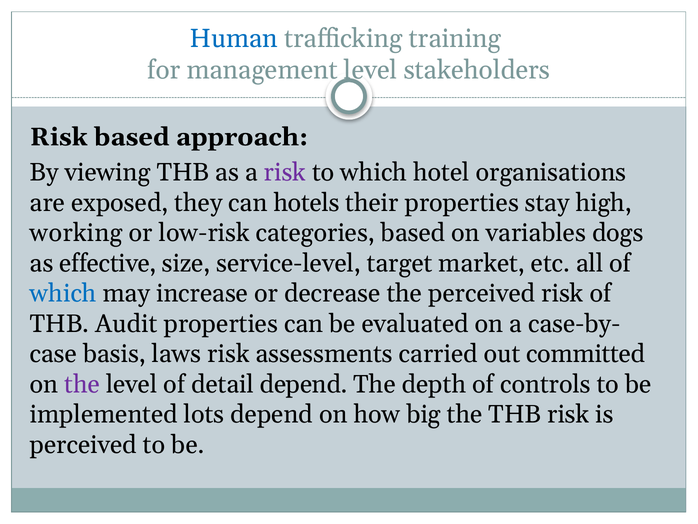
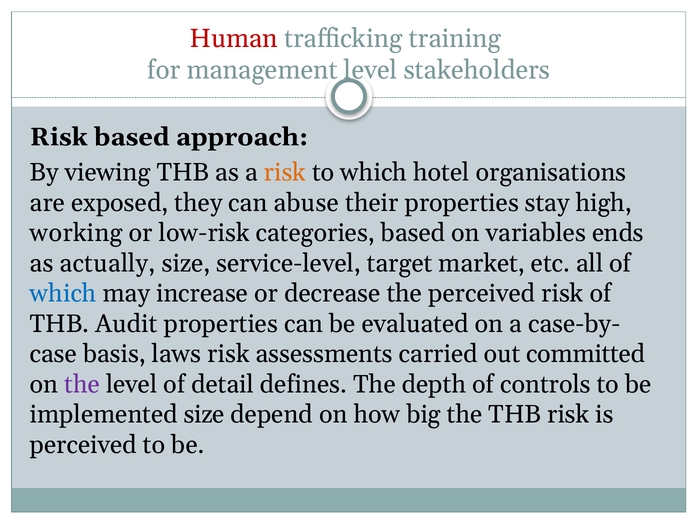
Human colour: blue -> red
risk at (285, 172) colour: purple -> orange
hotels: hotels -> abuse
dogs: dogs -> ends
effective: effective -> actually
detail depend: depend -> defines
implemented lots: lots -> size
